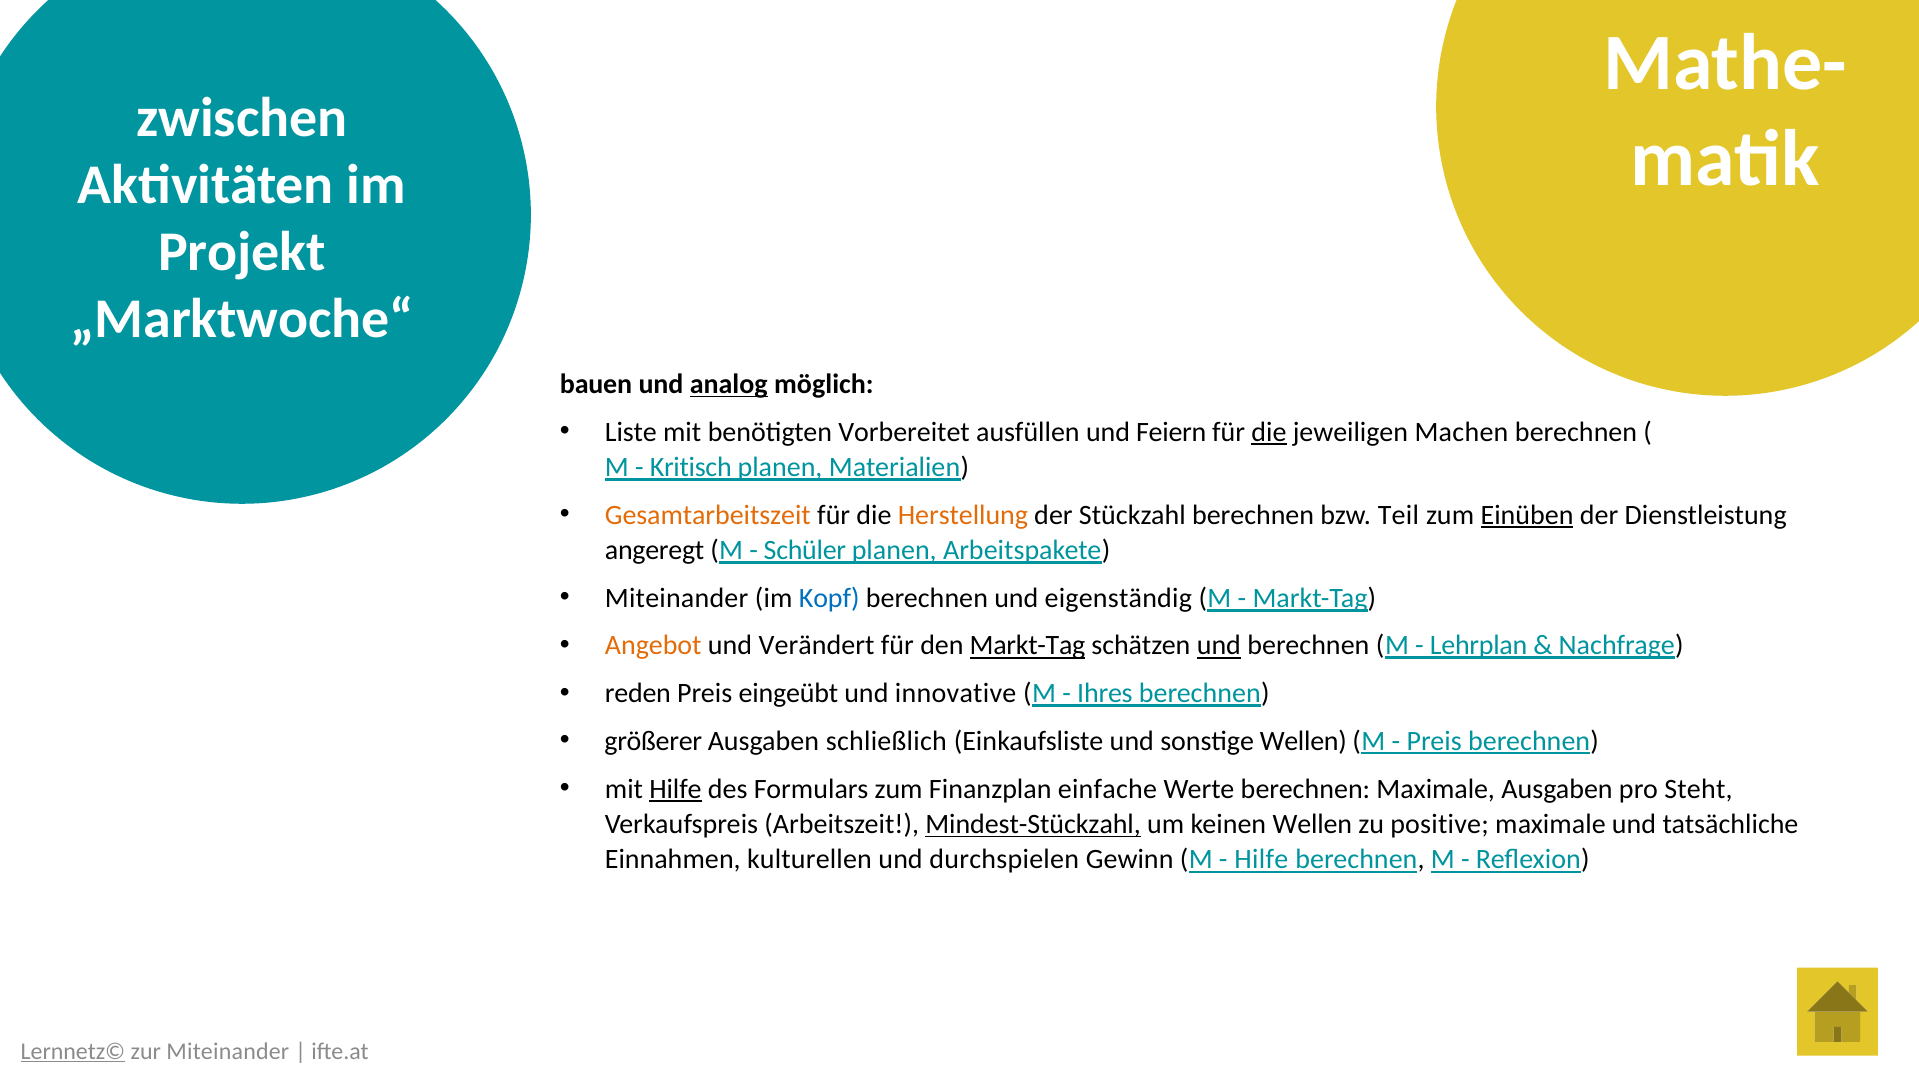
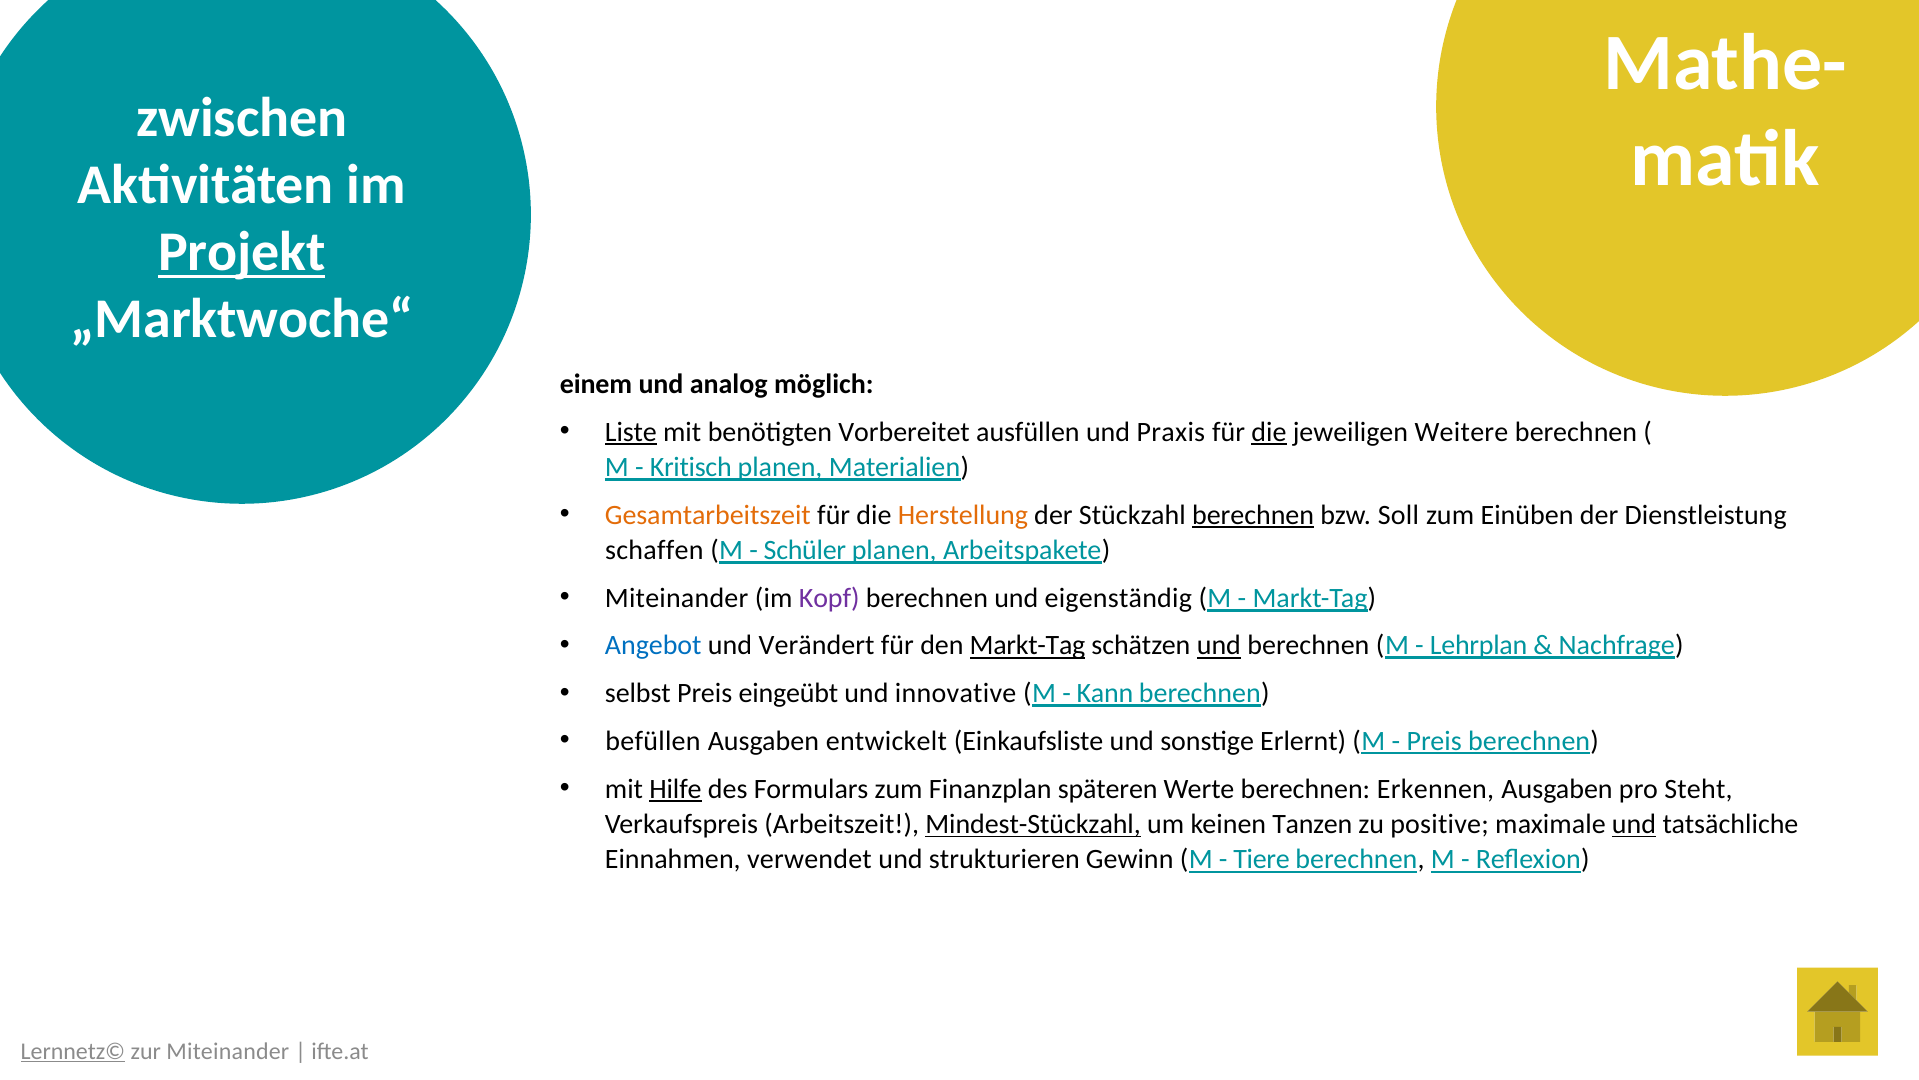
Projekt underline: none -> present
bauen: bauen -> einem
analog underline: present -> none
Liste underline: none -> present
Feiern: Feiern -> Praxis
Machen: Machen -> Weitere
berechnen at (1253, 515) underline: none -> present
Teil: Teil -> Soll
Einüben underline: present -> none
angeregt: angeregt -> schaffen
Kopf colour: blue -> purple
Angebot colour: orange -> blue
reden: reden -> selbst
Ihres: Ihres -> Kann
größerer: größerer -> befüllen
schließlich: schließlich -> entwickelt
sonstige Wellen: Wellen -> Erlernt
einfache: einfache -> späteren
berechnen Maximale: Maximale -> Erkennen
keinen Wellen: Wellen -> Tanzen
und at (1634, 824) underline: none -> present
kulturellen: kulturellen -> verwendet
durchspielen: durchspielen -> strukturieren
Hilfe at (1261, 859): Hilfe -> Tiere
